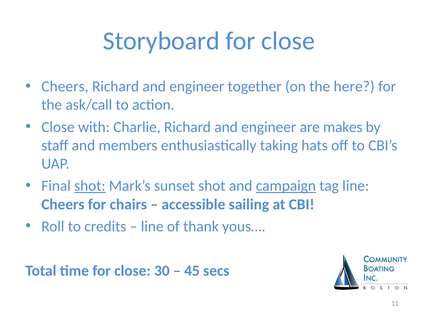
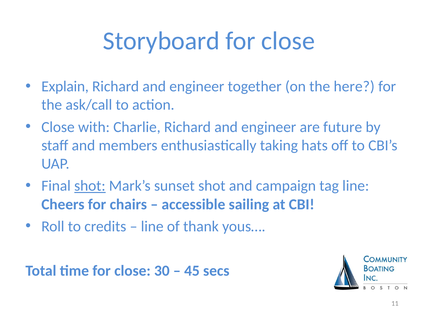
Cheers at (65, 87): Cheers -> Explain
makes: makes -> future
campaign underline: present -> none
